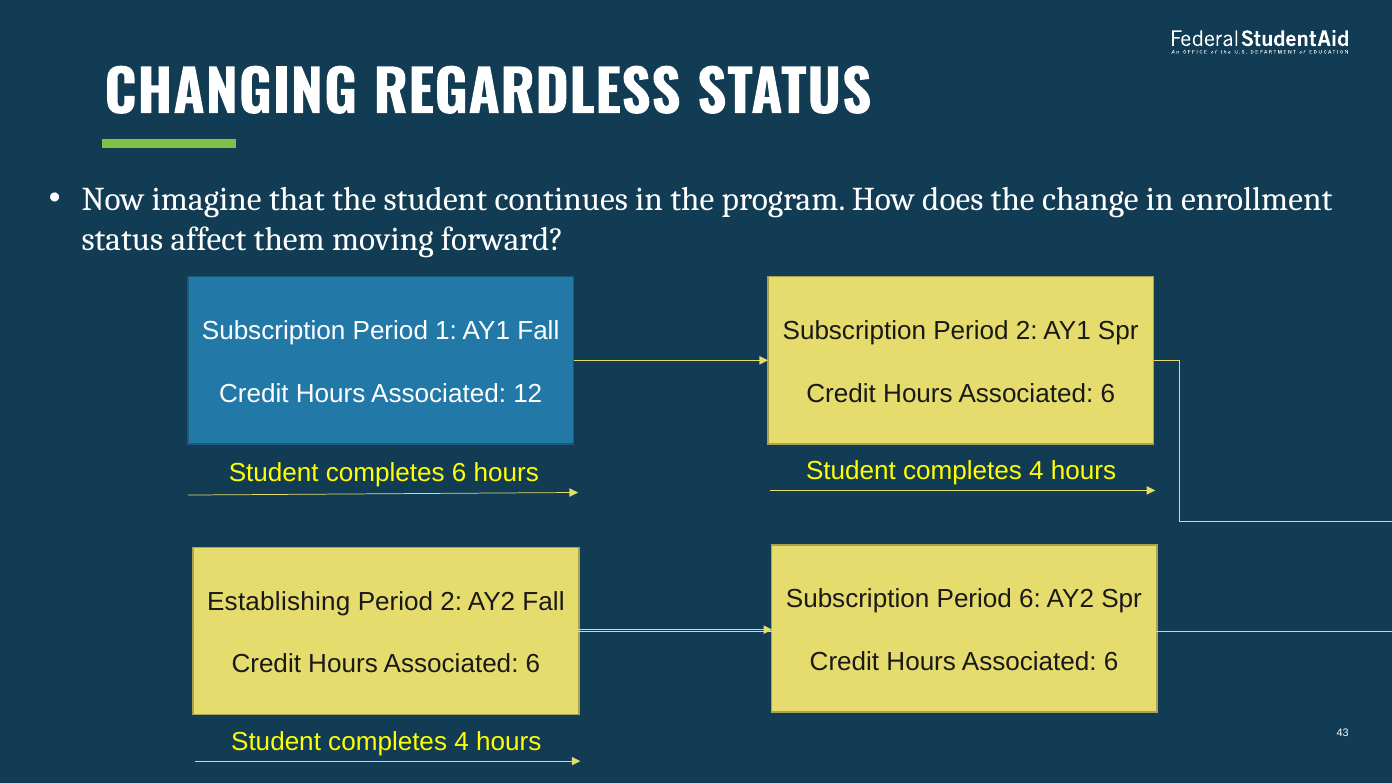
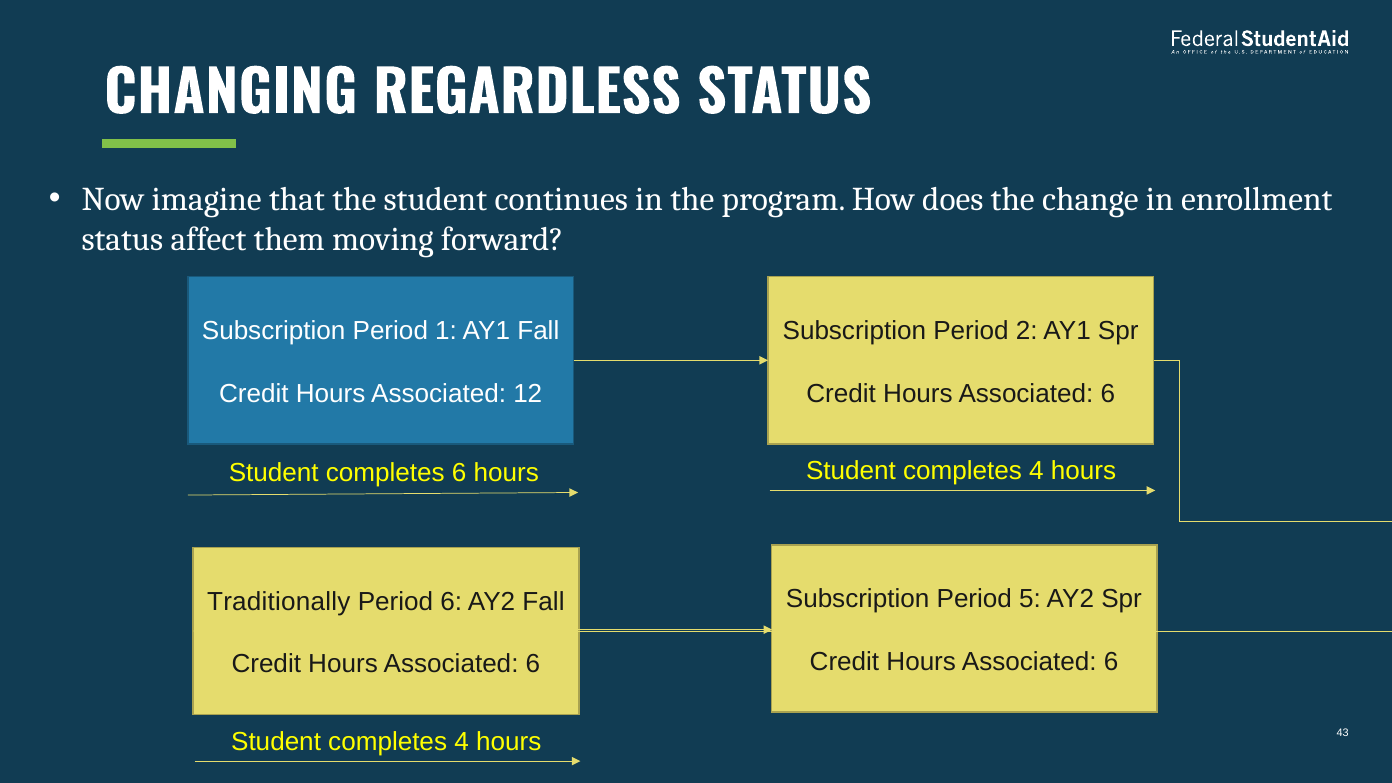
Period 6: 6 -> 5
Establishing: Establishing -> Traditionally
2 at (451, 602): 2 -> 6
